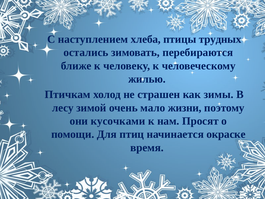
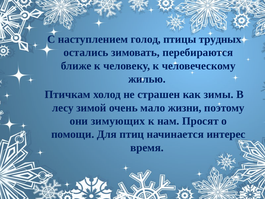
хлеба: хлеба -> голод
кусочками: кусочками -> зимующих
окраске: окраске -> интерес
